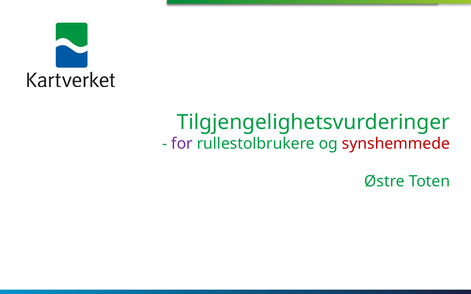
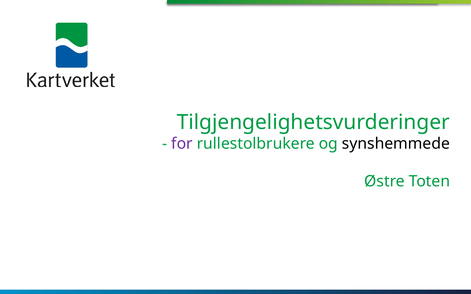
synshemmede colour: red -> black
